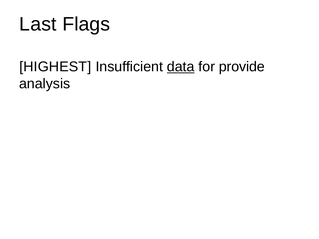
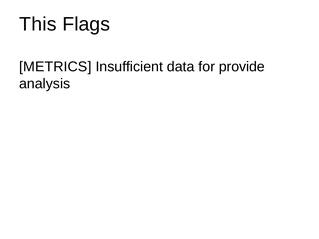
Last: Last -> This
HIGHEST: HIGHEST -> METRICS
data underline: present -> none
